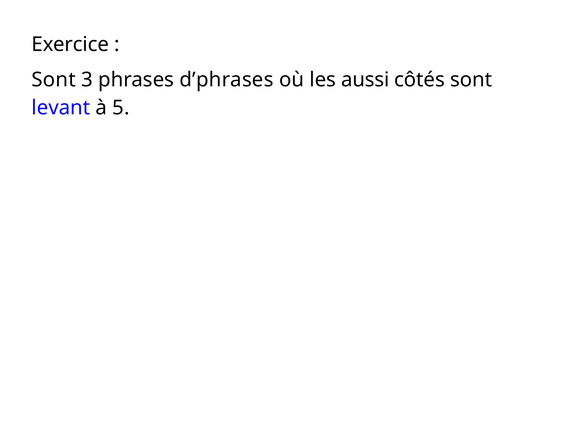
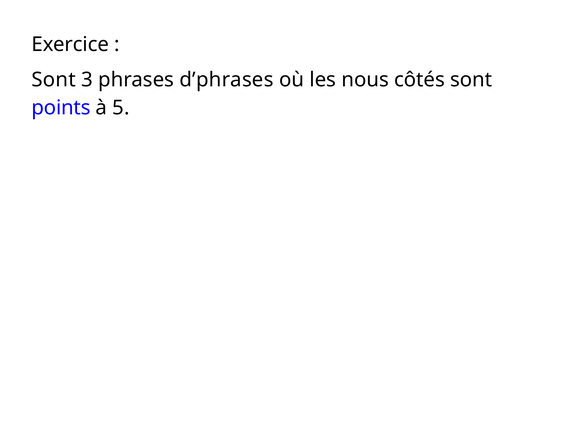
aussi: aussi -> nous
levant: levant -> points
